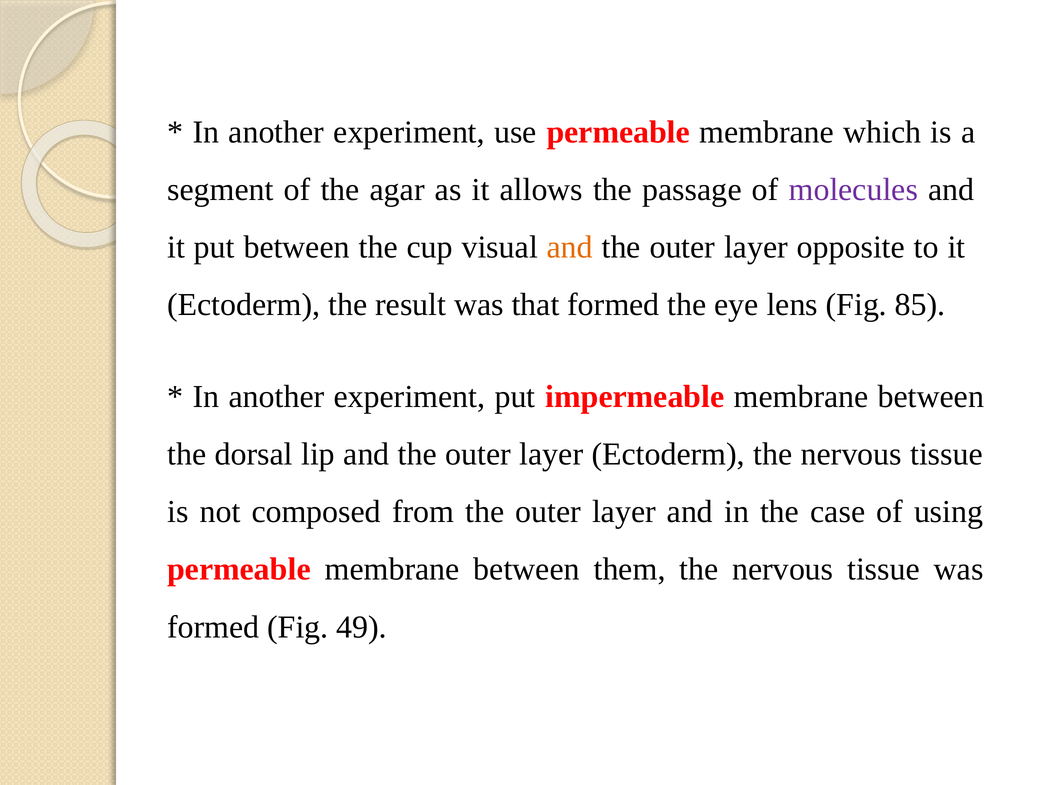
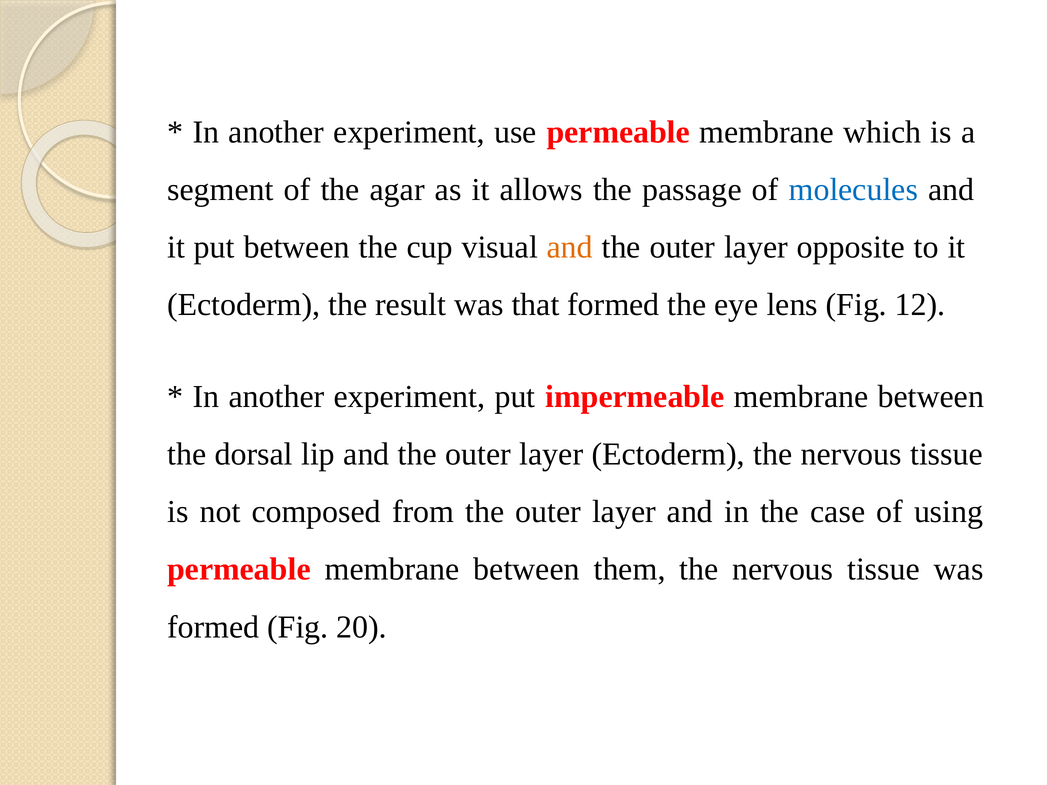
molecules colour: purple -> blue
85: 85 -> 12
49: 49 -> 20
